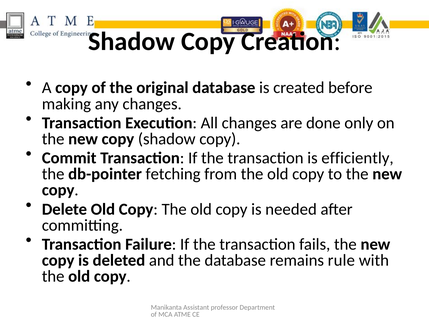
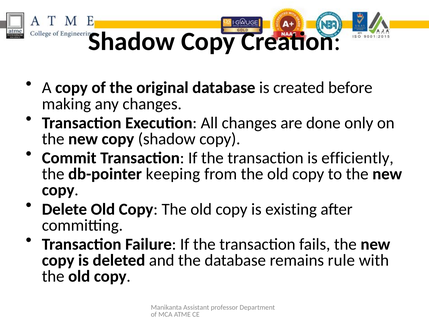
fetching: fetching -> keeping
needed: needed -> existing
